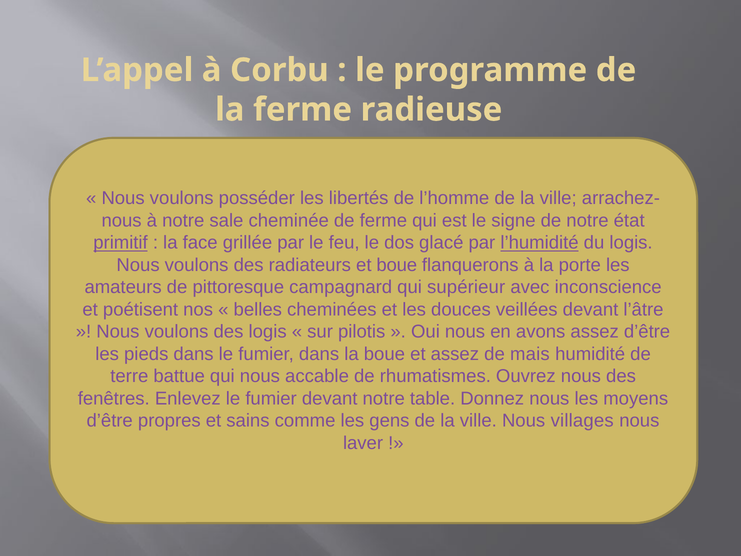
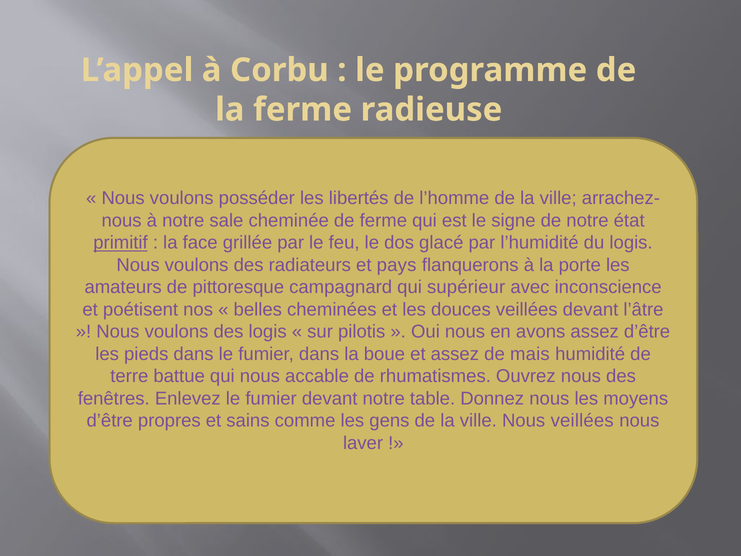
l’humidité underline: present -> none
et boue: boue -> pays
Nous villages: villages -> veillées
